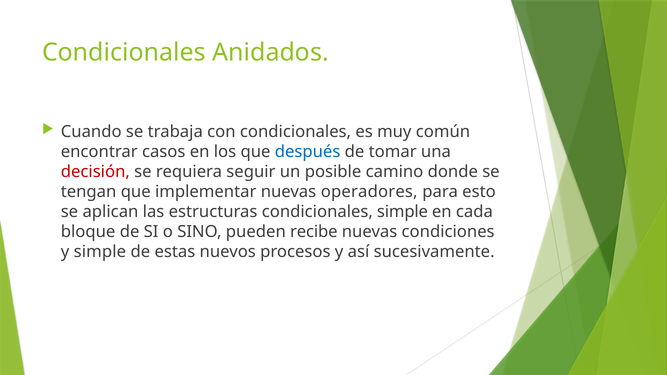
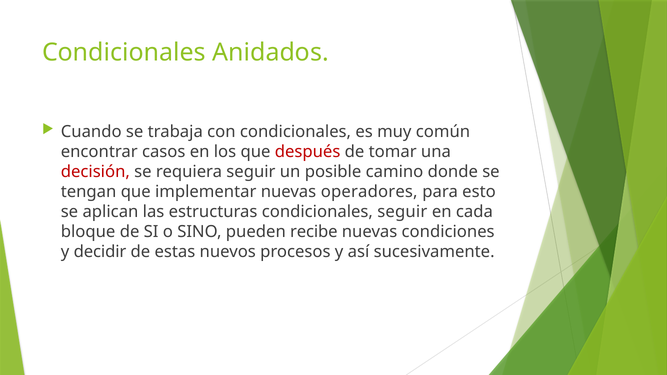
después colour: blue -> red
condicionales simple: simple -> seguir
y simple: simple -> decidir
